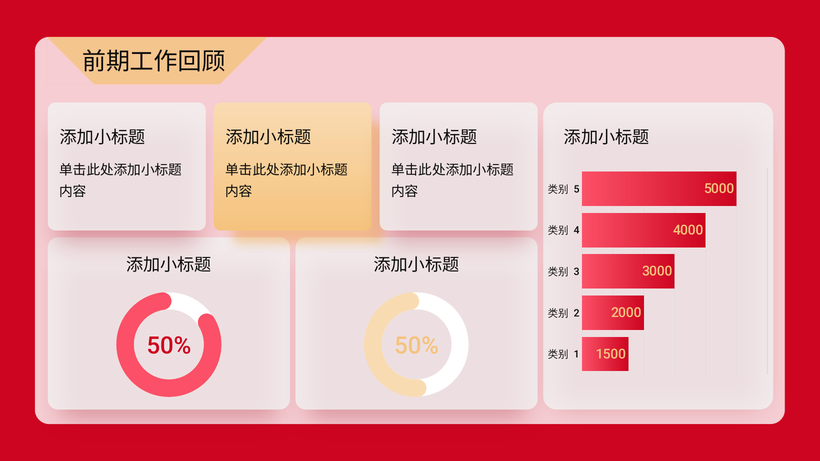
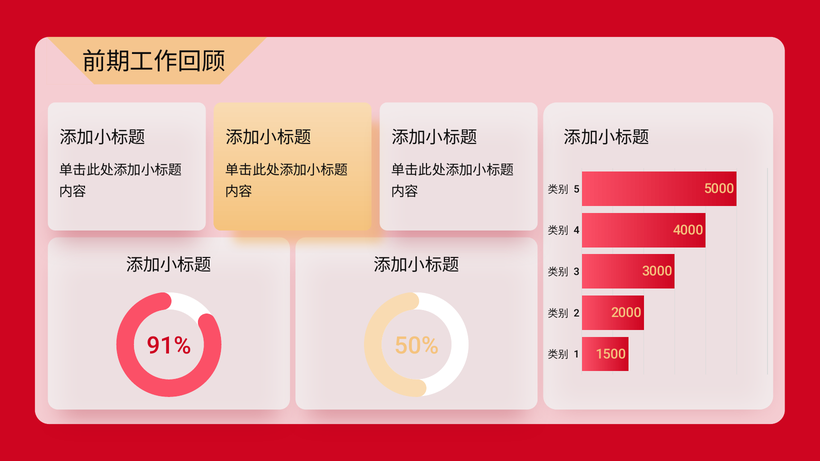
50% at (169, 346): 50% -> 91%
